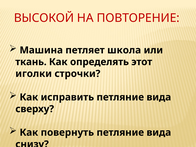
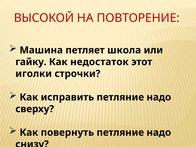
ткань: ткань -> гайку
определять: определять -> недостаток
исправить петляние вида: вида -> надо
вида at (159, 132): вида -> надо
